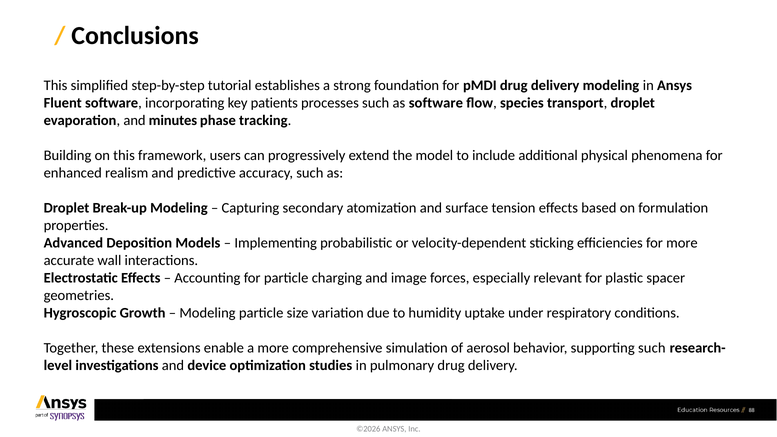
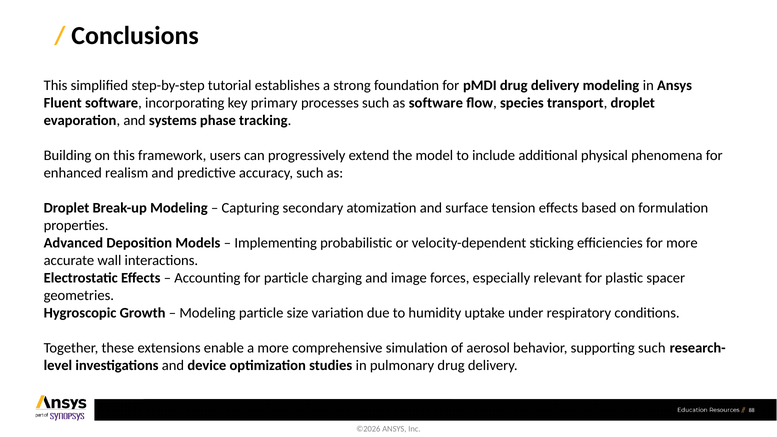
patients: patients -> primary
minutes: minutes -> systems
